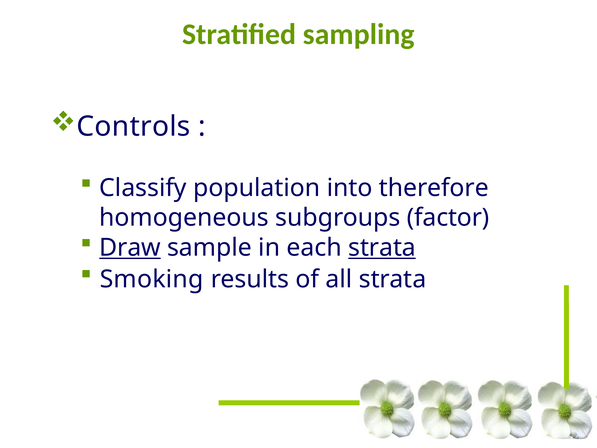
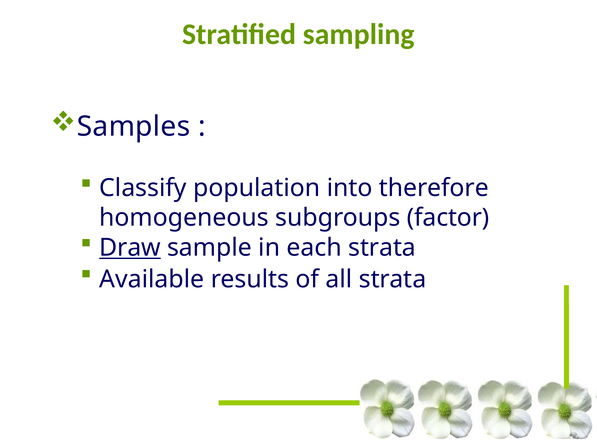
Controls: Controls -> Samples
strata at (382, 247) underline: present -> none
Smoking: Smoking -> Available
